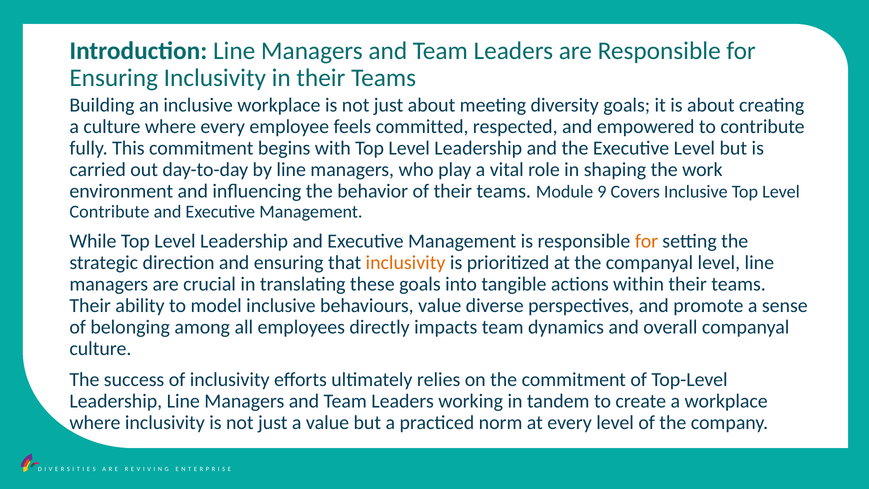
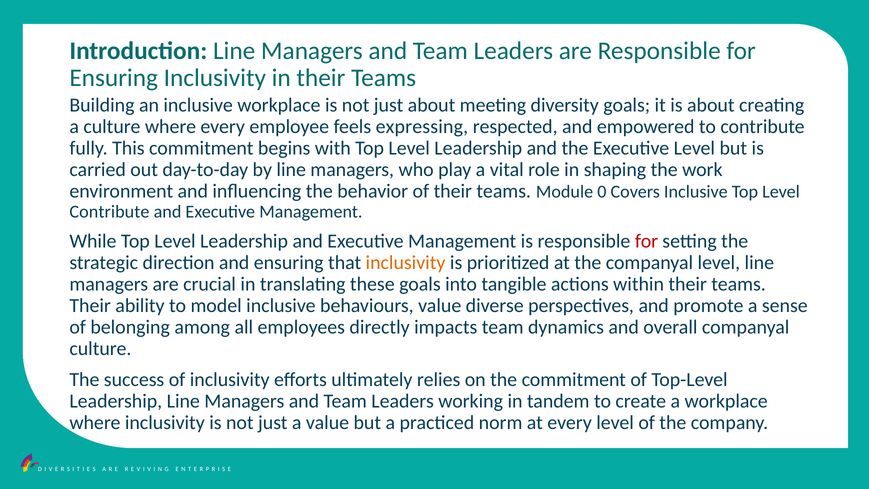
committed: committed -> expressing
9: 9 -> 0
for at (646, 241) colour: orange -> red
